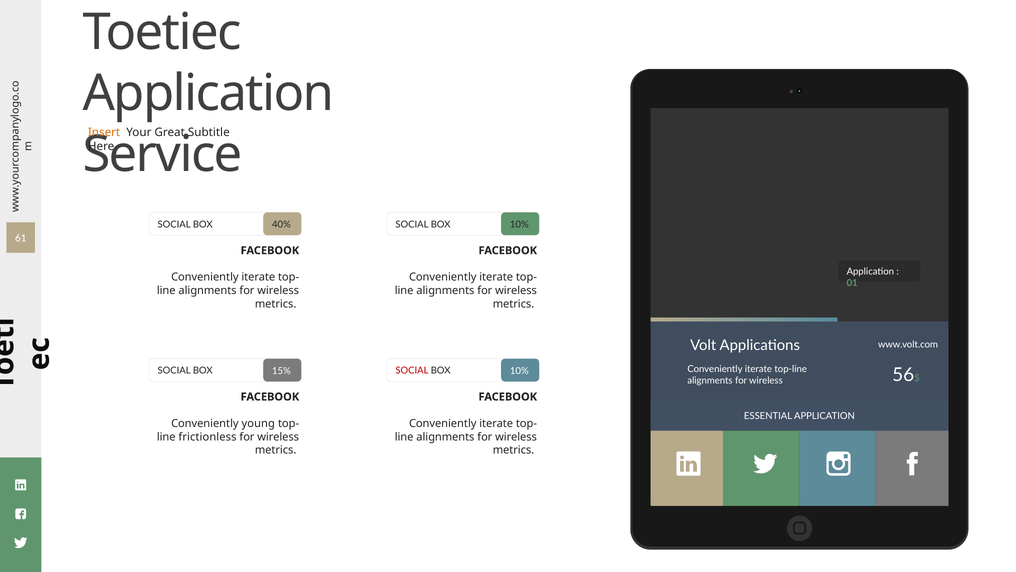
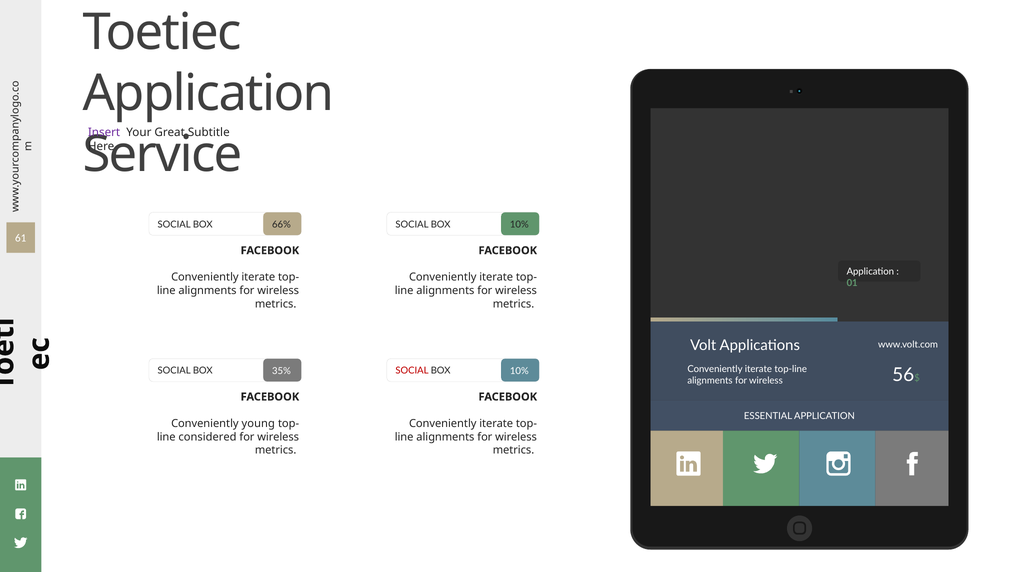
Insert colour: orange -> purple
40%: 40% -> 66%
15%: 15% -> 35%
frictionless: frictionless -> considered
